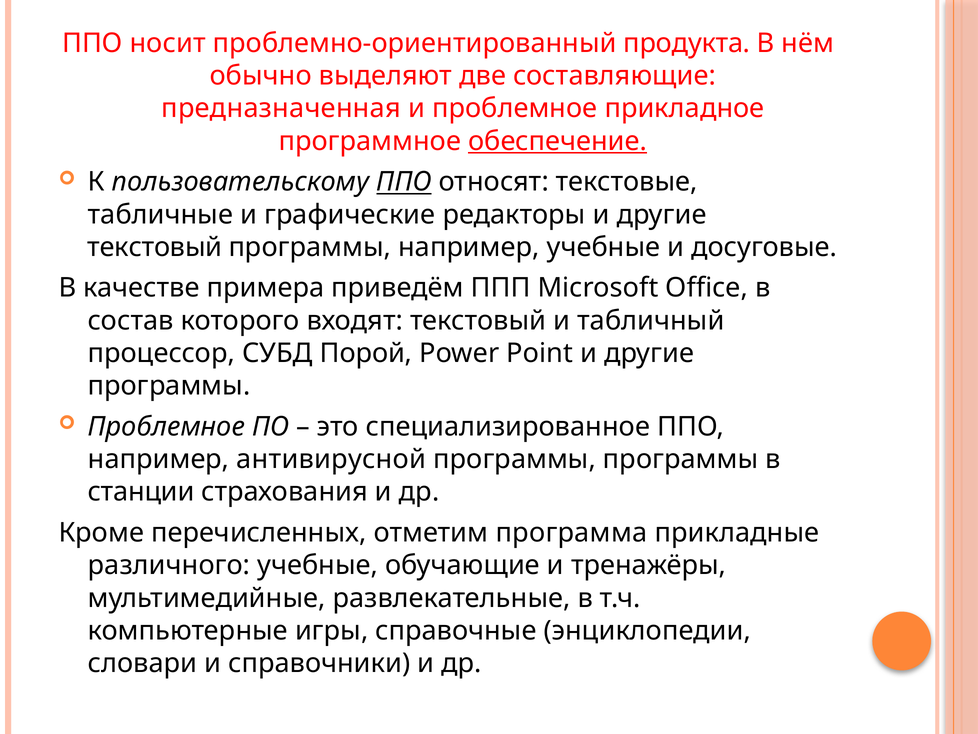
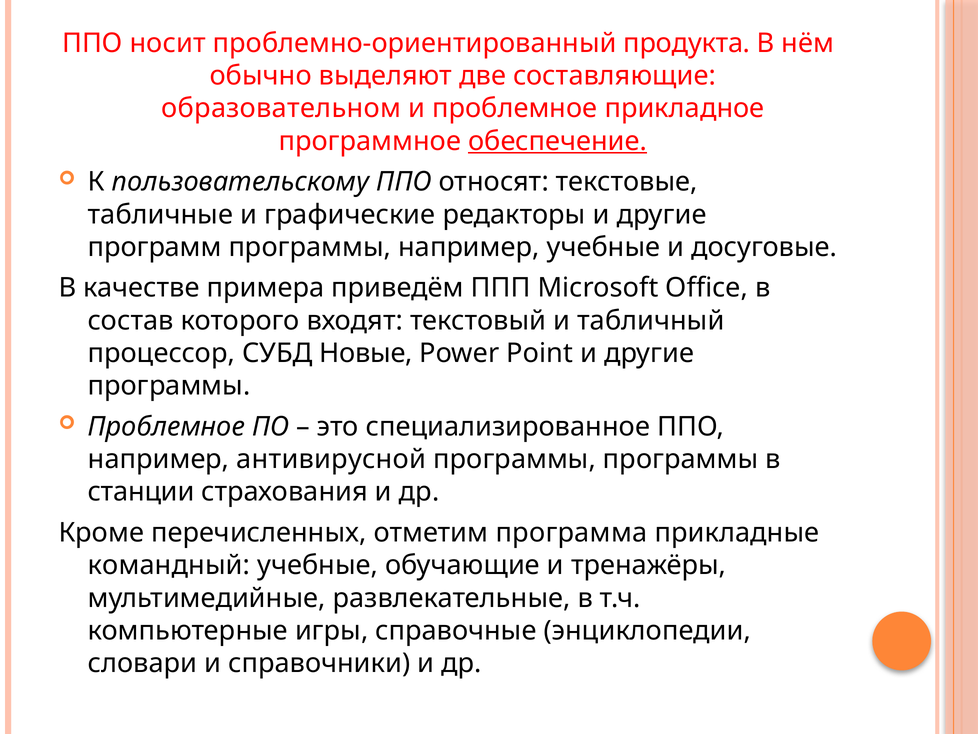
предназначенная: предназначенная -> образовательном
ППО at (404, 182) underline: present -> none
текстовый at (155, 247): текстовый -> программ
Порой: Порой -> Новые
различного: различного -> командный
